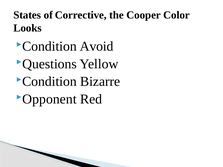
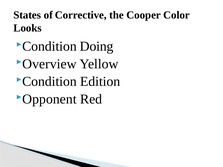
Avoid: Avoid -> Doing
Questions: Questions -> Overview
Bizarre: Bizarre -> Edition
